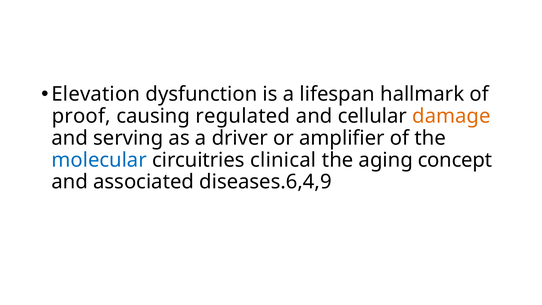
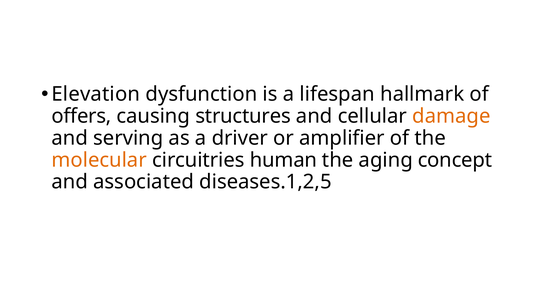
proof: proof -> offers
regulated: regulated -> structures
molecular colour: blue -> orange
clinical: clinical -> human
diseases.6,4,9: diseases.6,4,9 -> diseases.1,2,5
